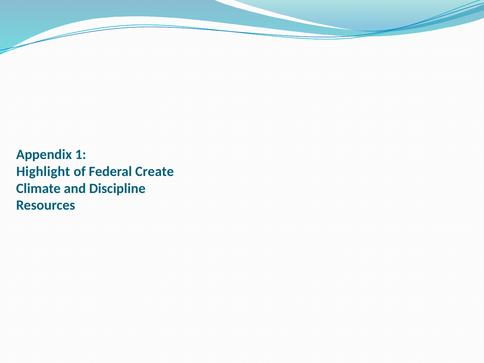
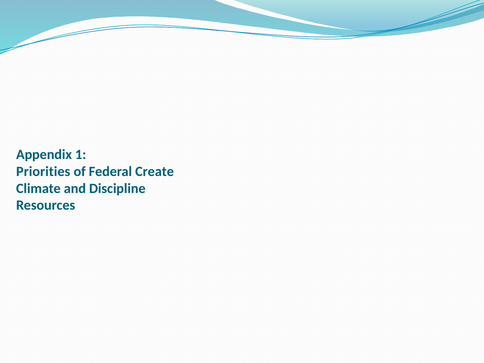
Highlight: Highlight -> Priorities
